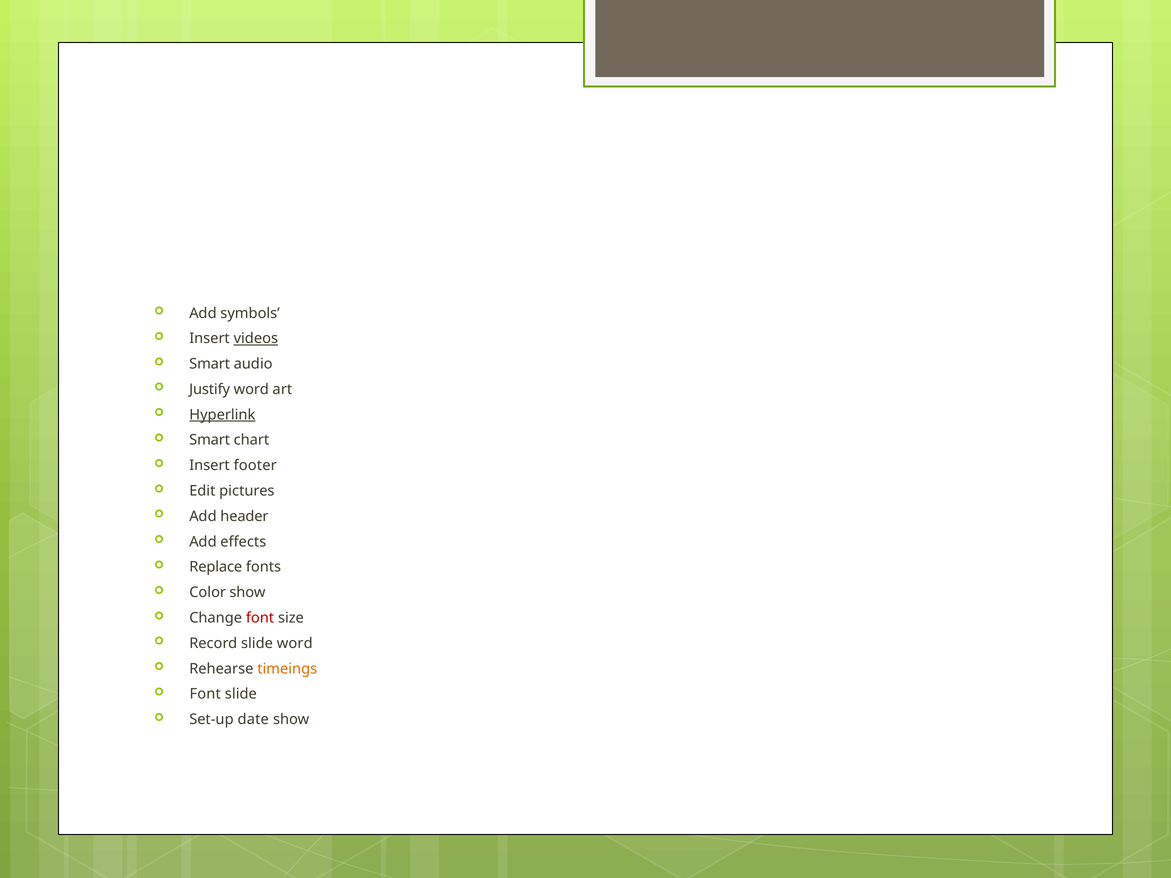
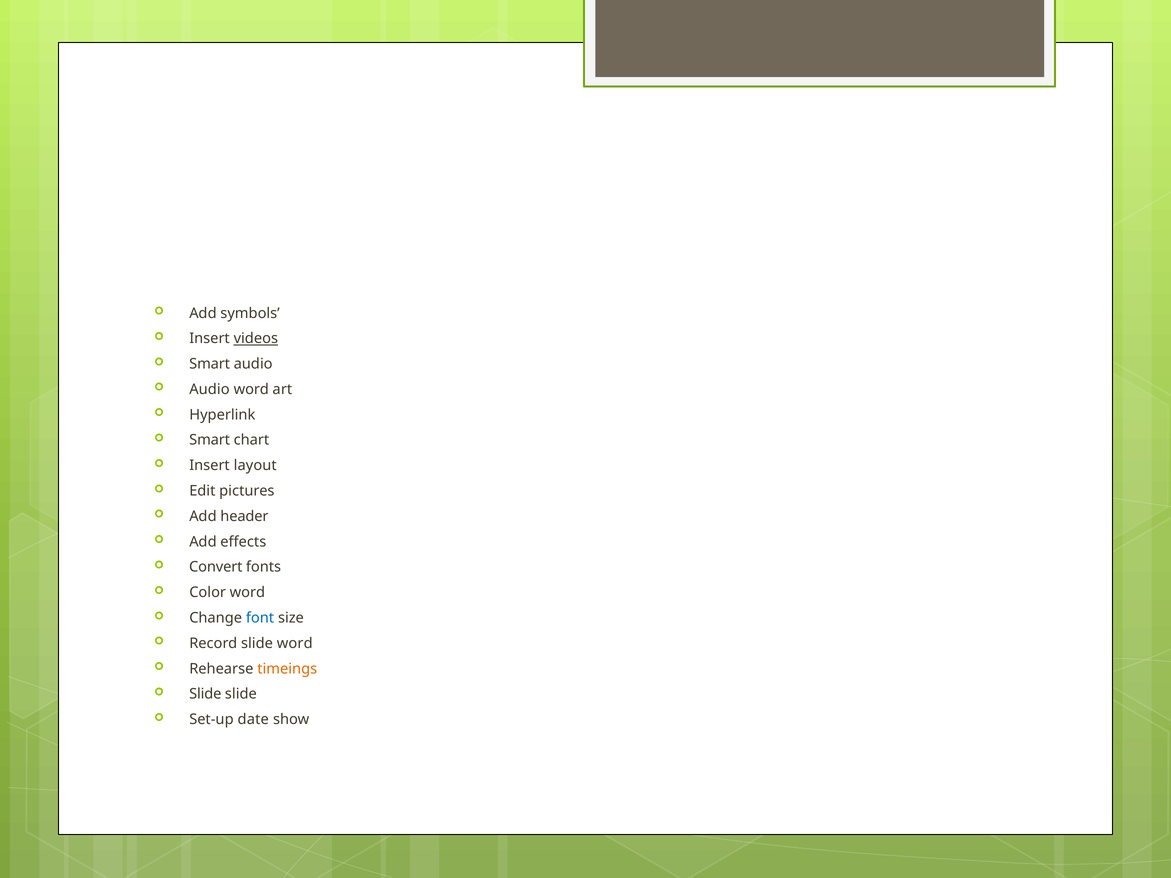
Justify at (210, 389): Justify -> Audio
Hyperlink underline: present -> none
footer: footer -> layout
Replace: Replace -> Convert
Color show: show -> word
font at (260, 618) colour: red -> blue
Font at (205, 694): Font -> Slide
